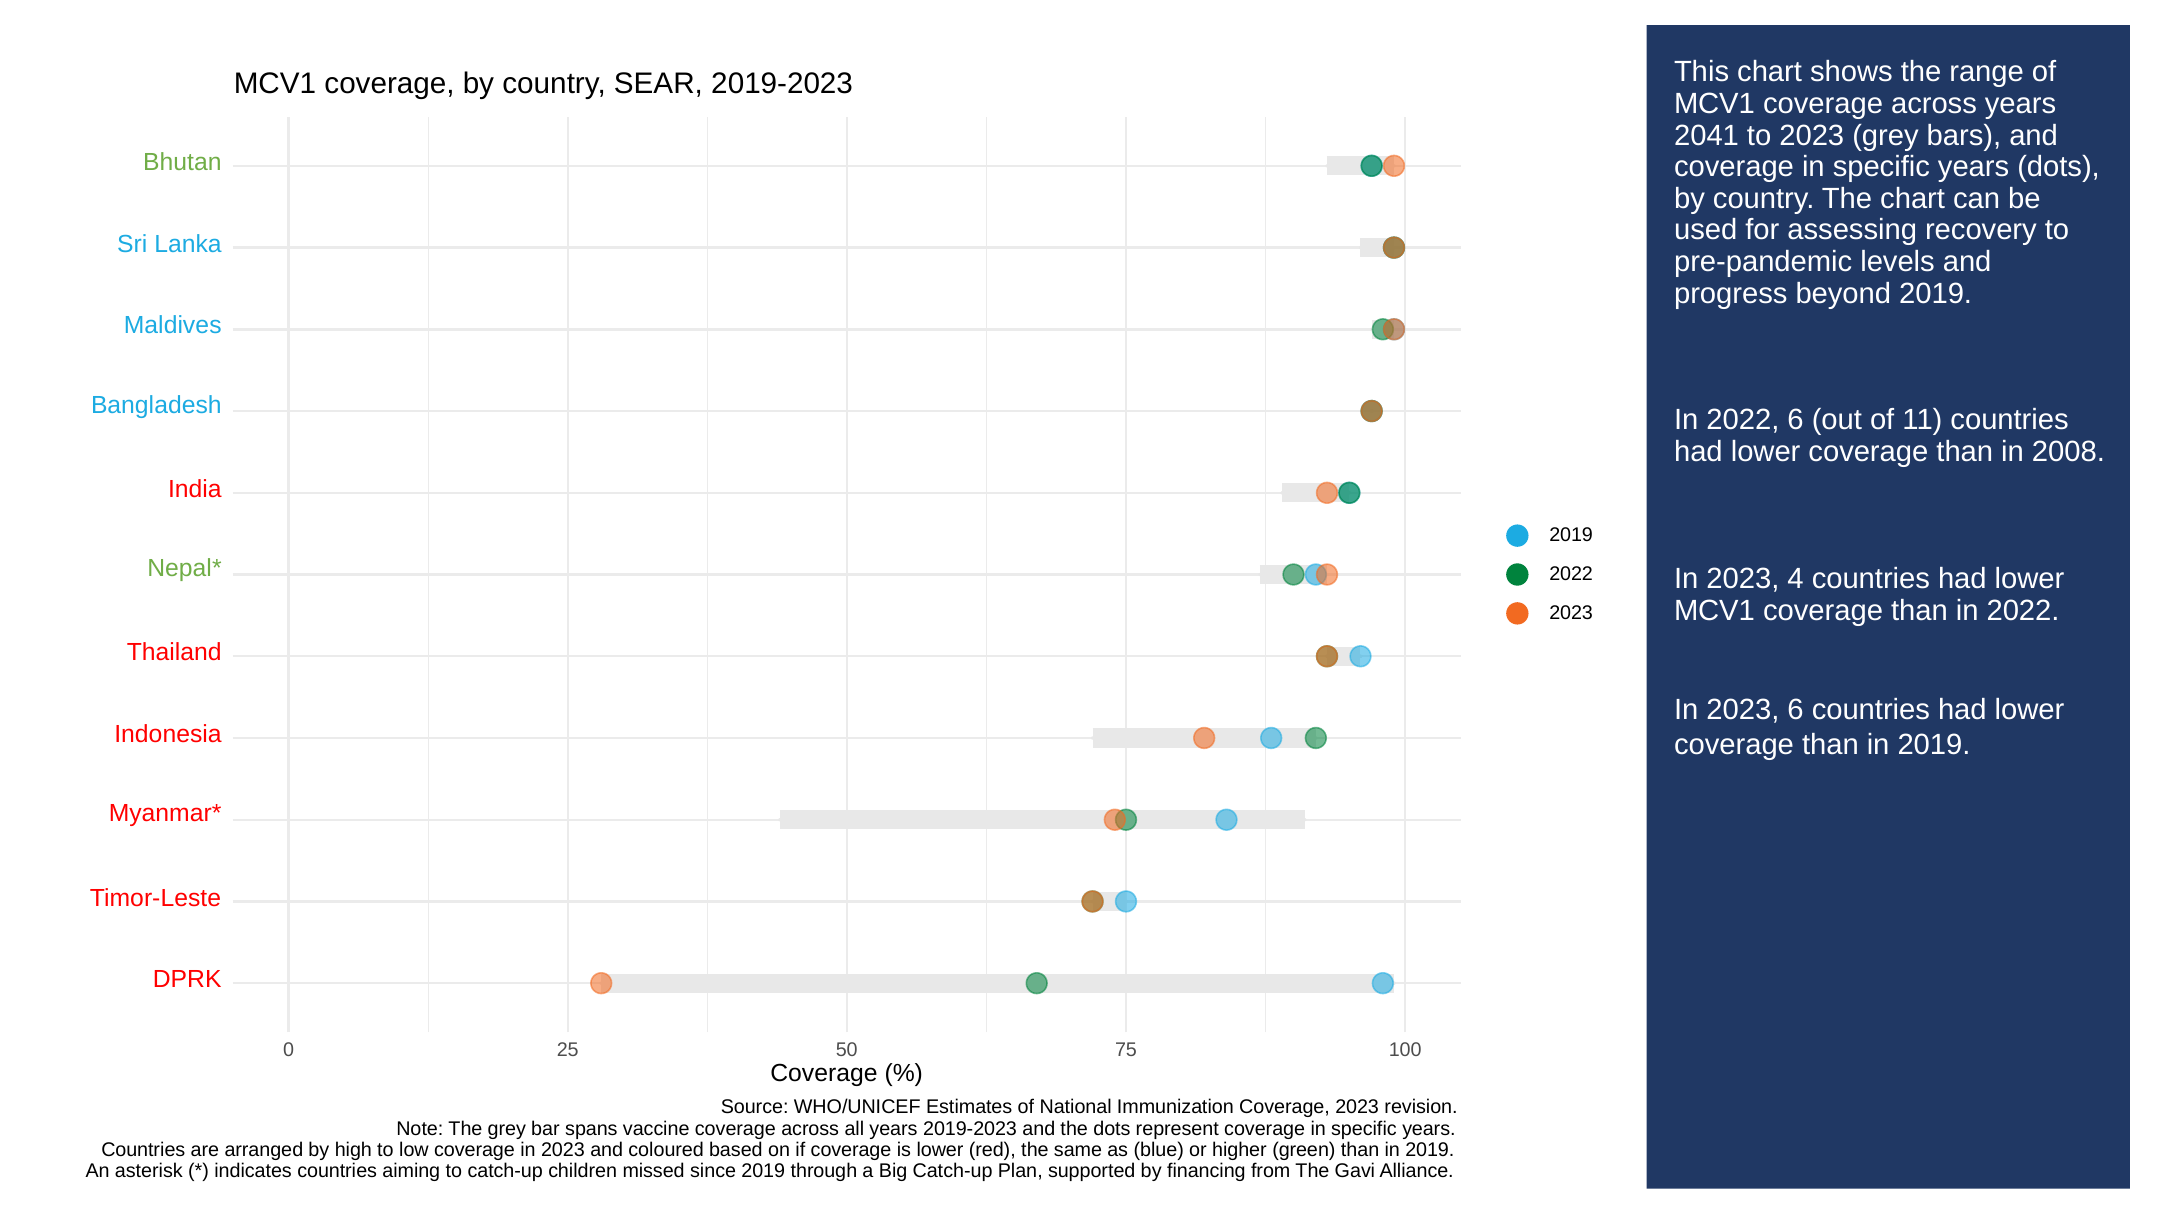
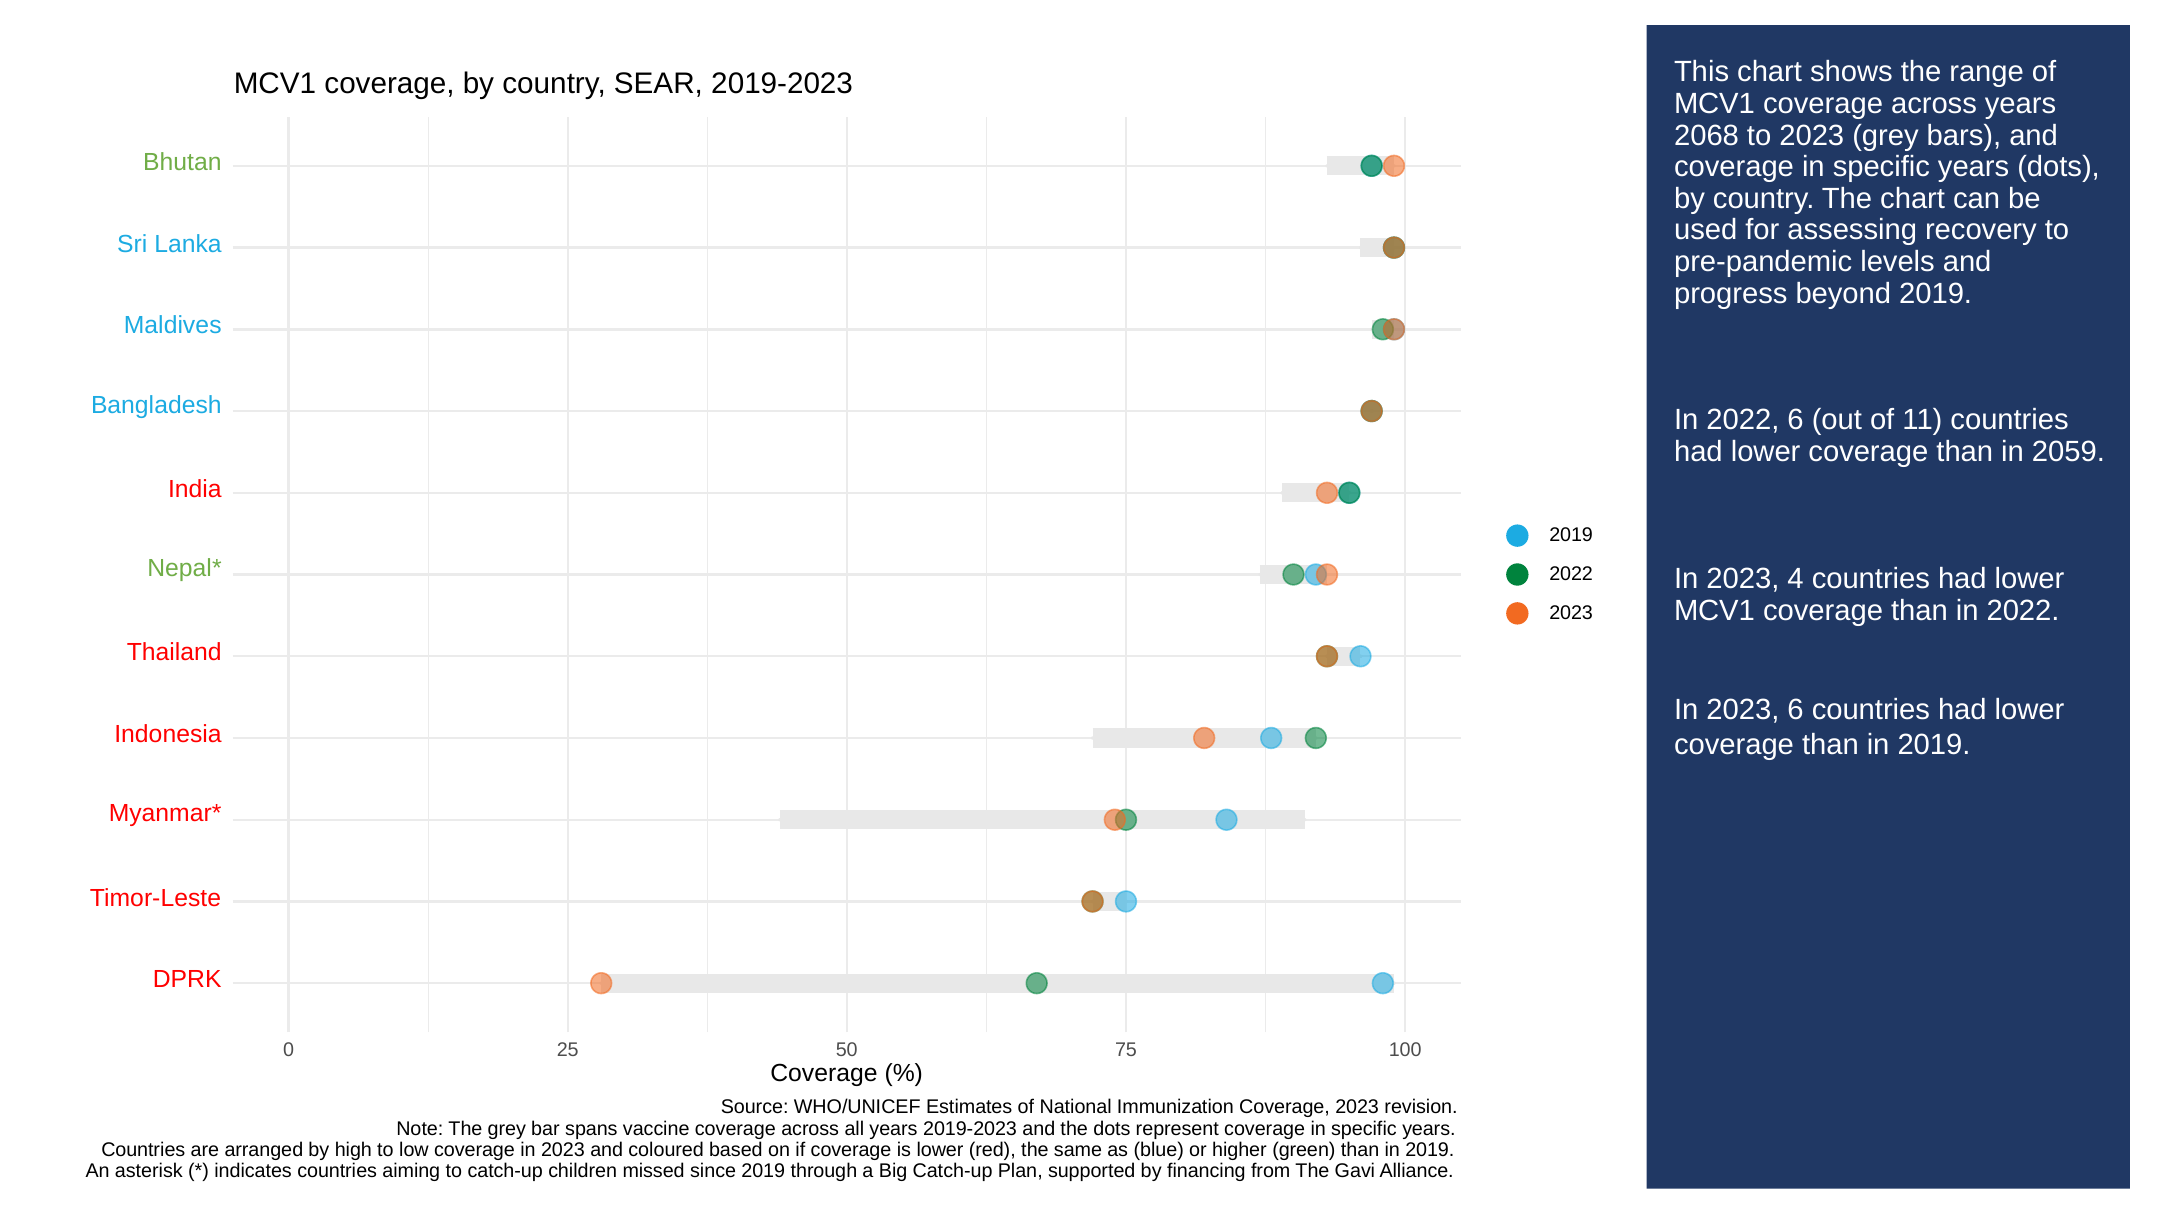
2041: 2041 -> 2068
2008: 2008 -> 2059
